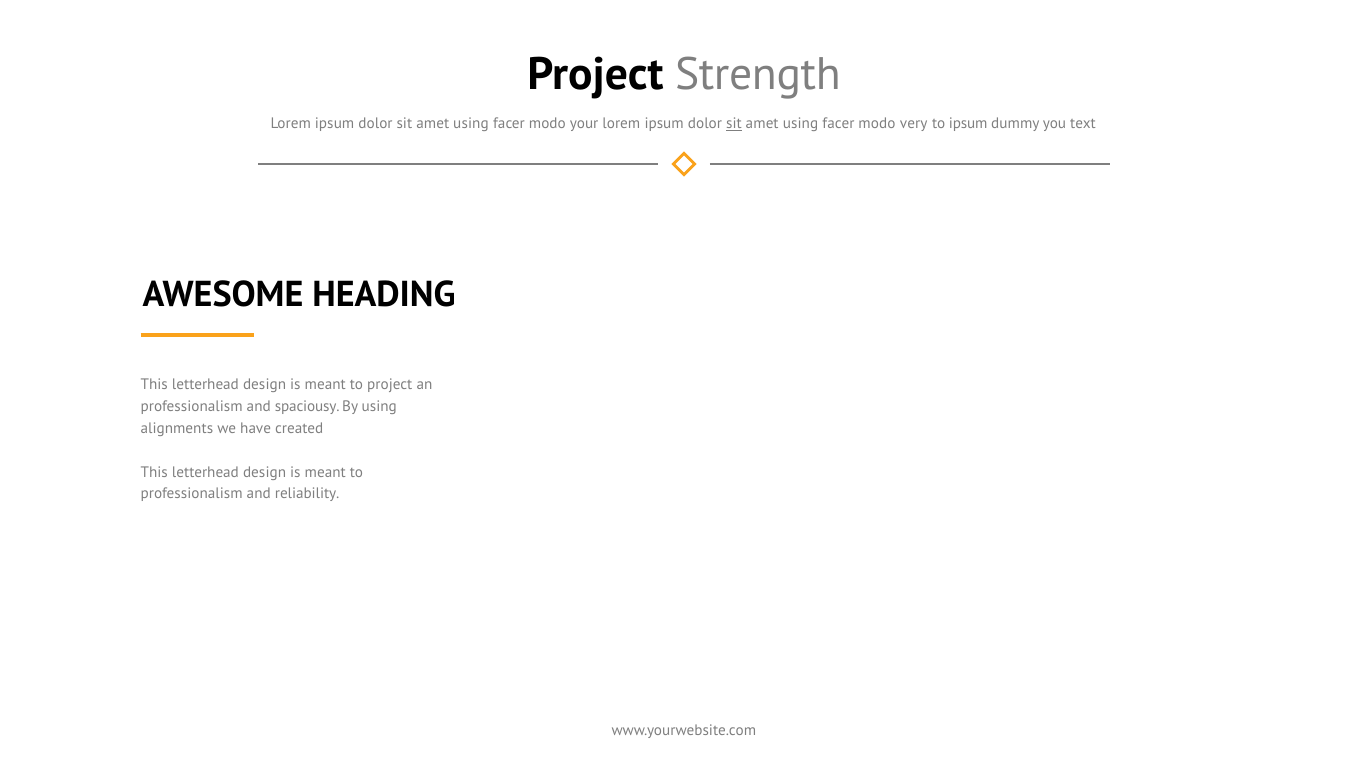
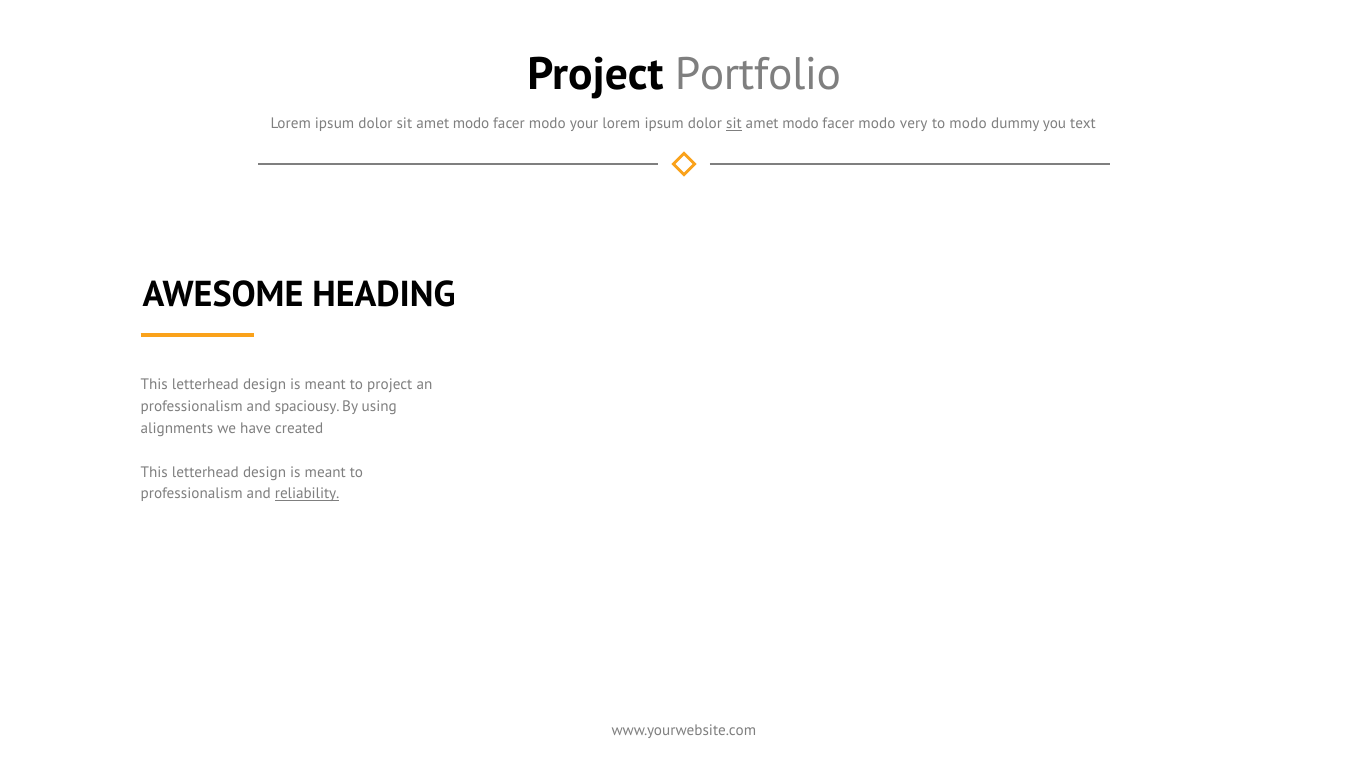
Strength: Strength -> Portfolio
using at (471, 124): using -> modo
using at (801, 124): using -> modo
to ipsum: ipsum -> modo
reliability underline: none -> present
